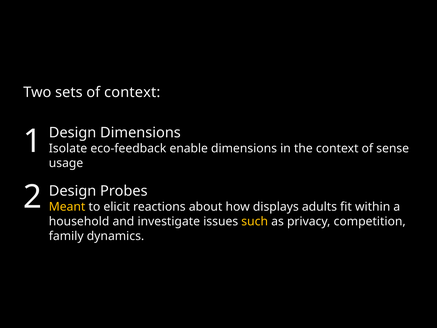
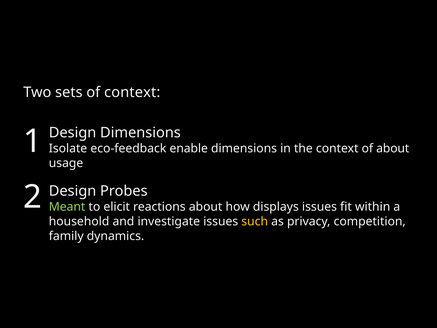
of sense: sense -> about
Meant colour: yellow -> light green
displays adults: adults -> issues
